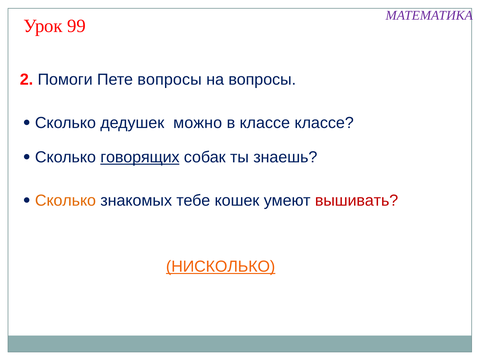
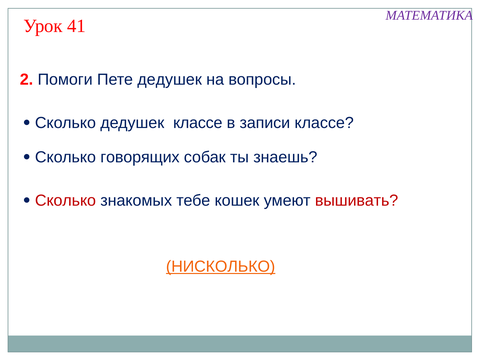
99: 99 -> 41
Пете вопросы: вопросы -> дедушек
дедушек можно: можно -> классе
в классе: классе -> записи
говорящих underline: present -> none
Сколько at (65, 201) colour: orange -> red
